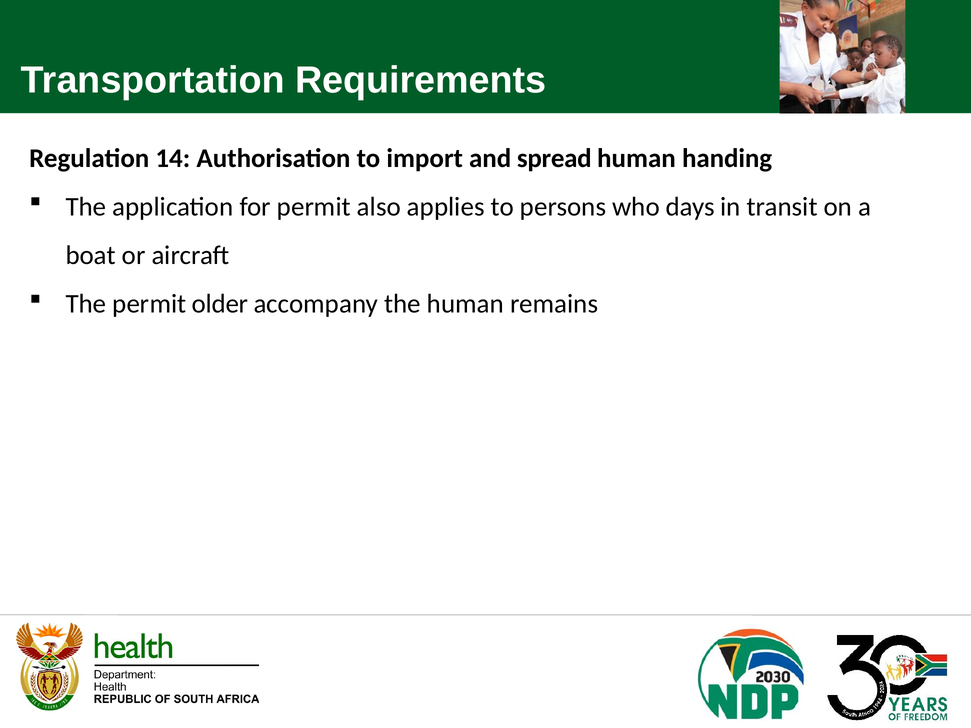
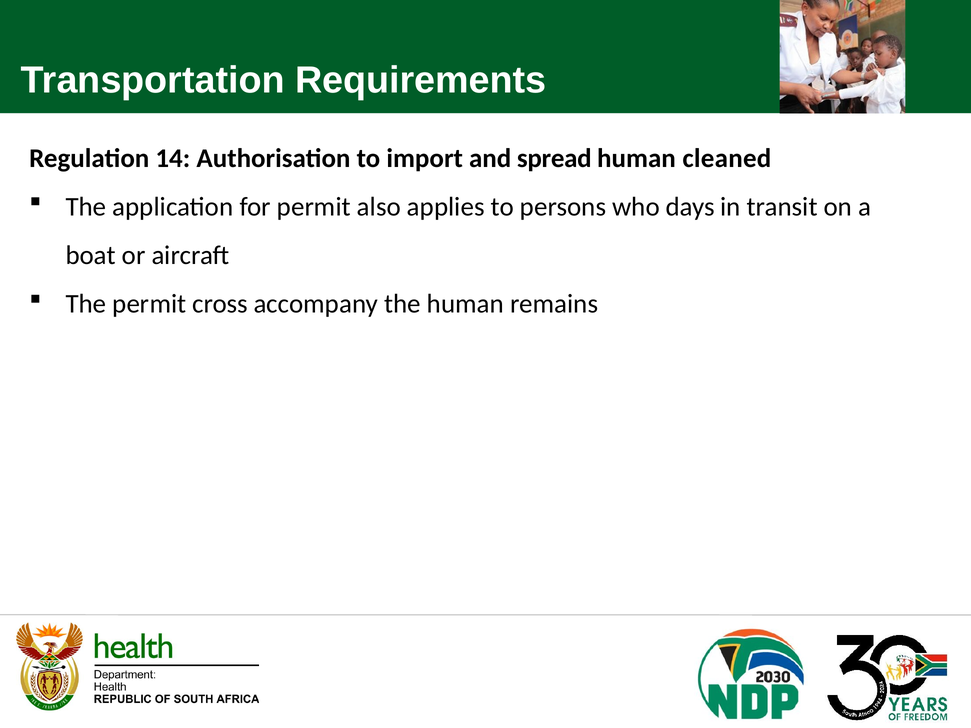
handing: handing -> cleaned
older: older -> cross
